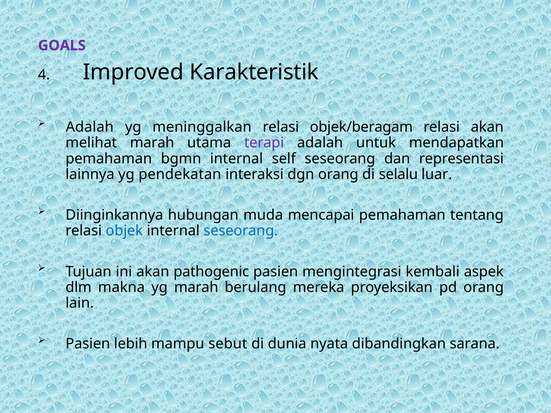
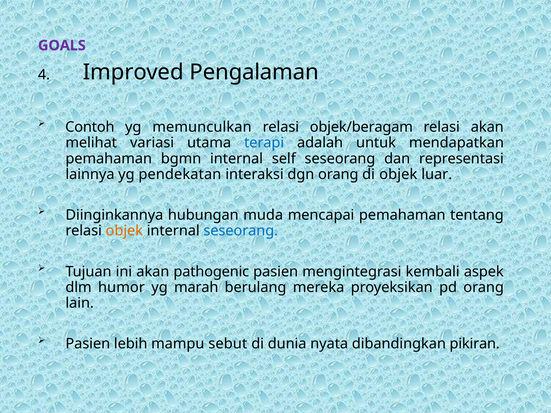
Karakteristik: Karakteristik -> Pengalaman
Adalah at (90, 127): Adalah -> Contoh
meninggalkan: meninggalkan -> memunculkan
melihat marah: marah -> variasi
terapi colour: purple -> blue
di selalu: selalu -> objek
objek at (124, 231) colour: blue -> orange
makna: makna -> humor
sarana: sarana -> pikiran
